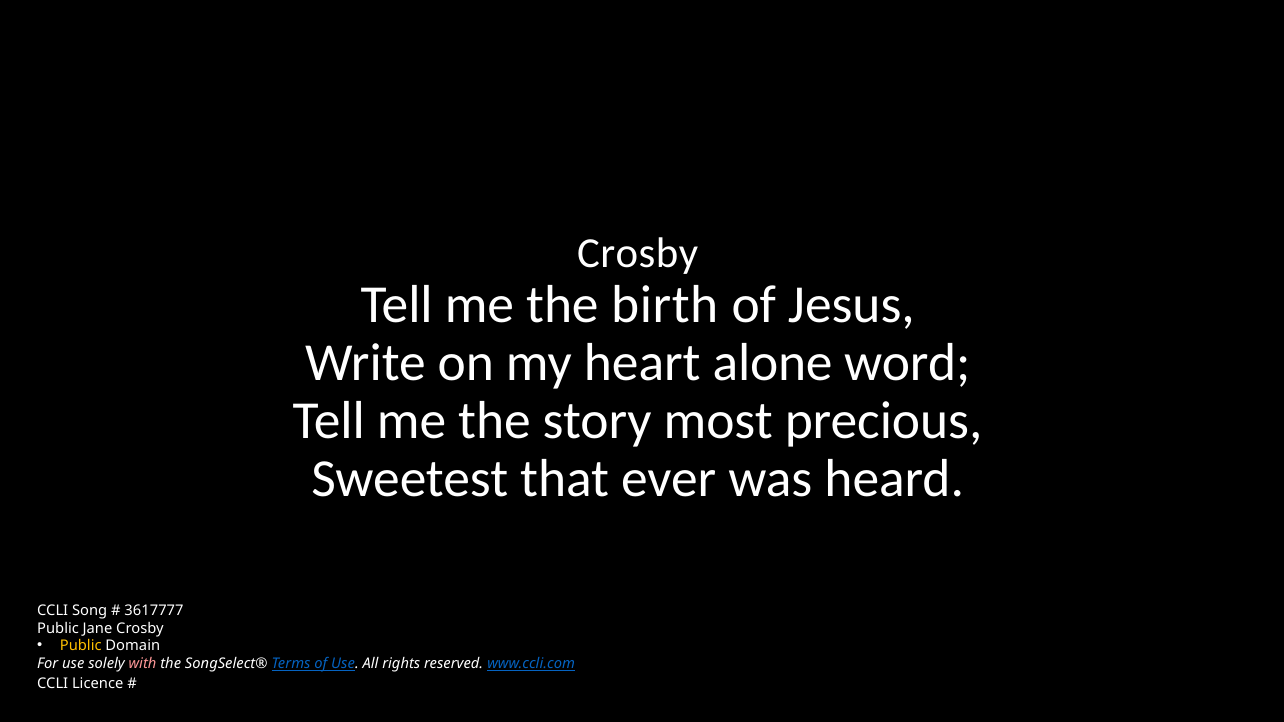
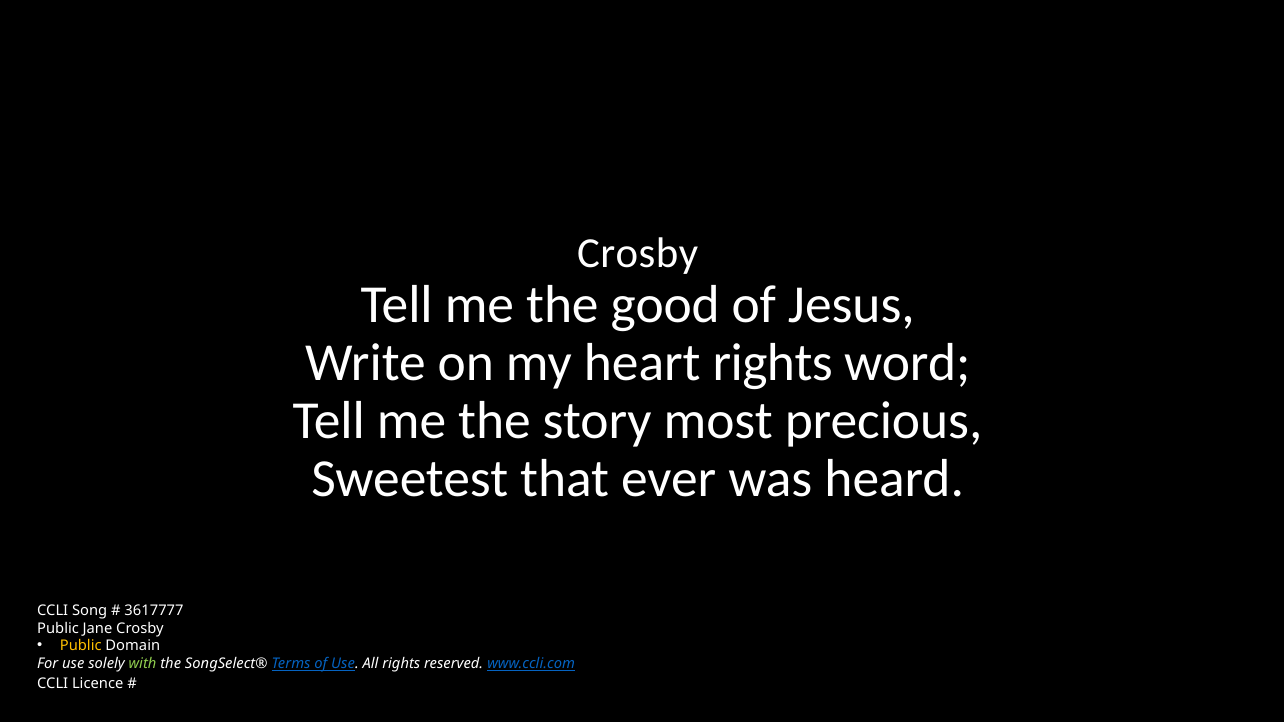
birth: birth -> good
heart alone: alone -> rights
with colour: pink -> light green
